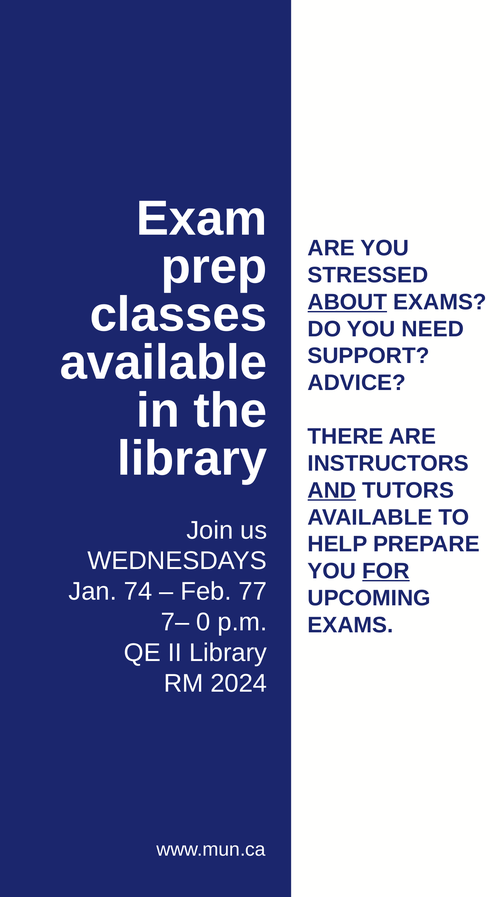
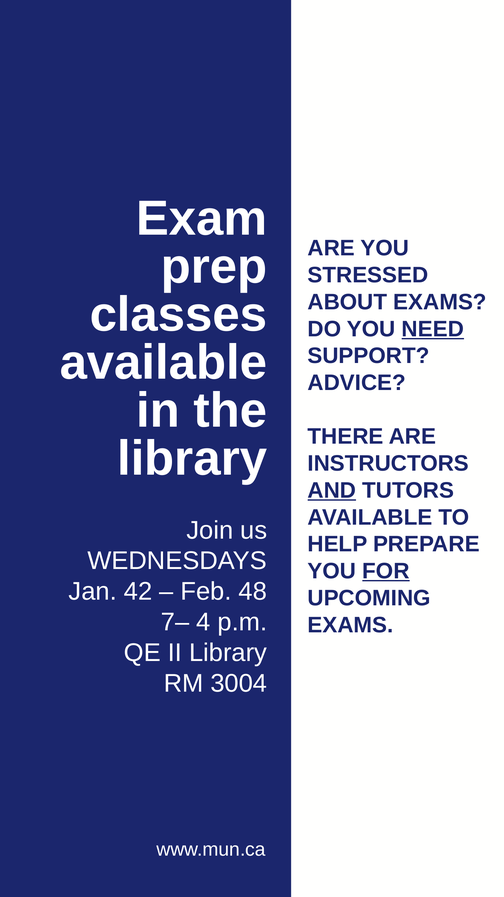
ABOUT underline: present -> none
NEED underline: none -> present
74: 74 -> 42
77: 77 -> 48
0: 0 -> 4
2024: 2024 -> 3004
